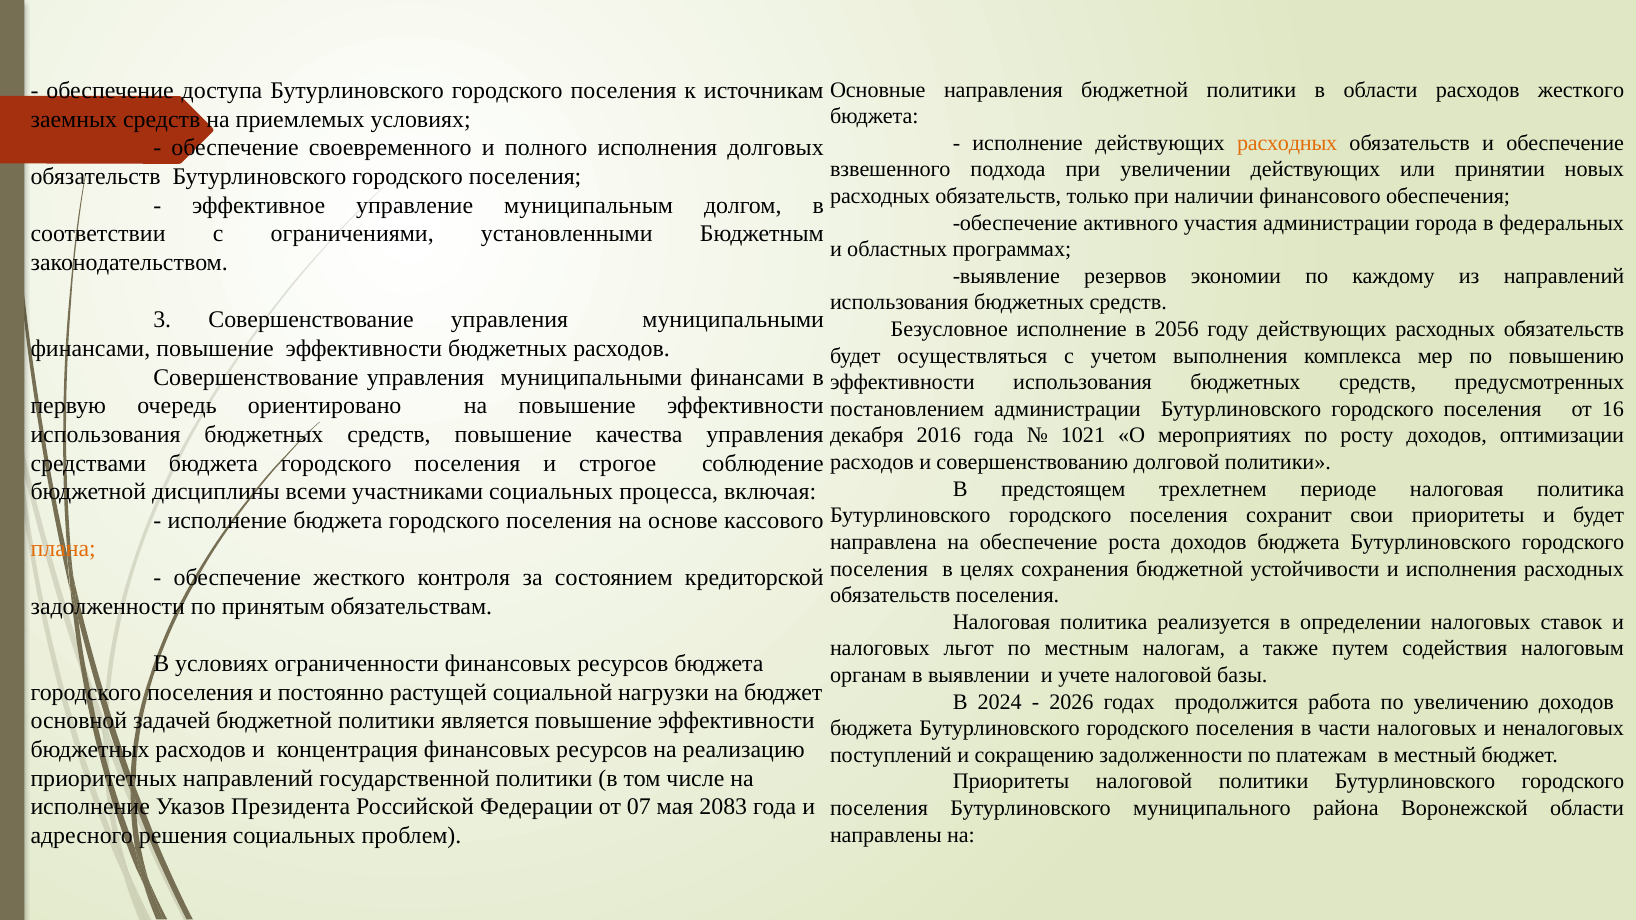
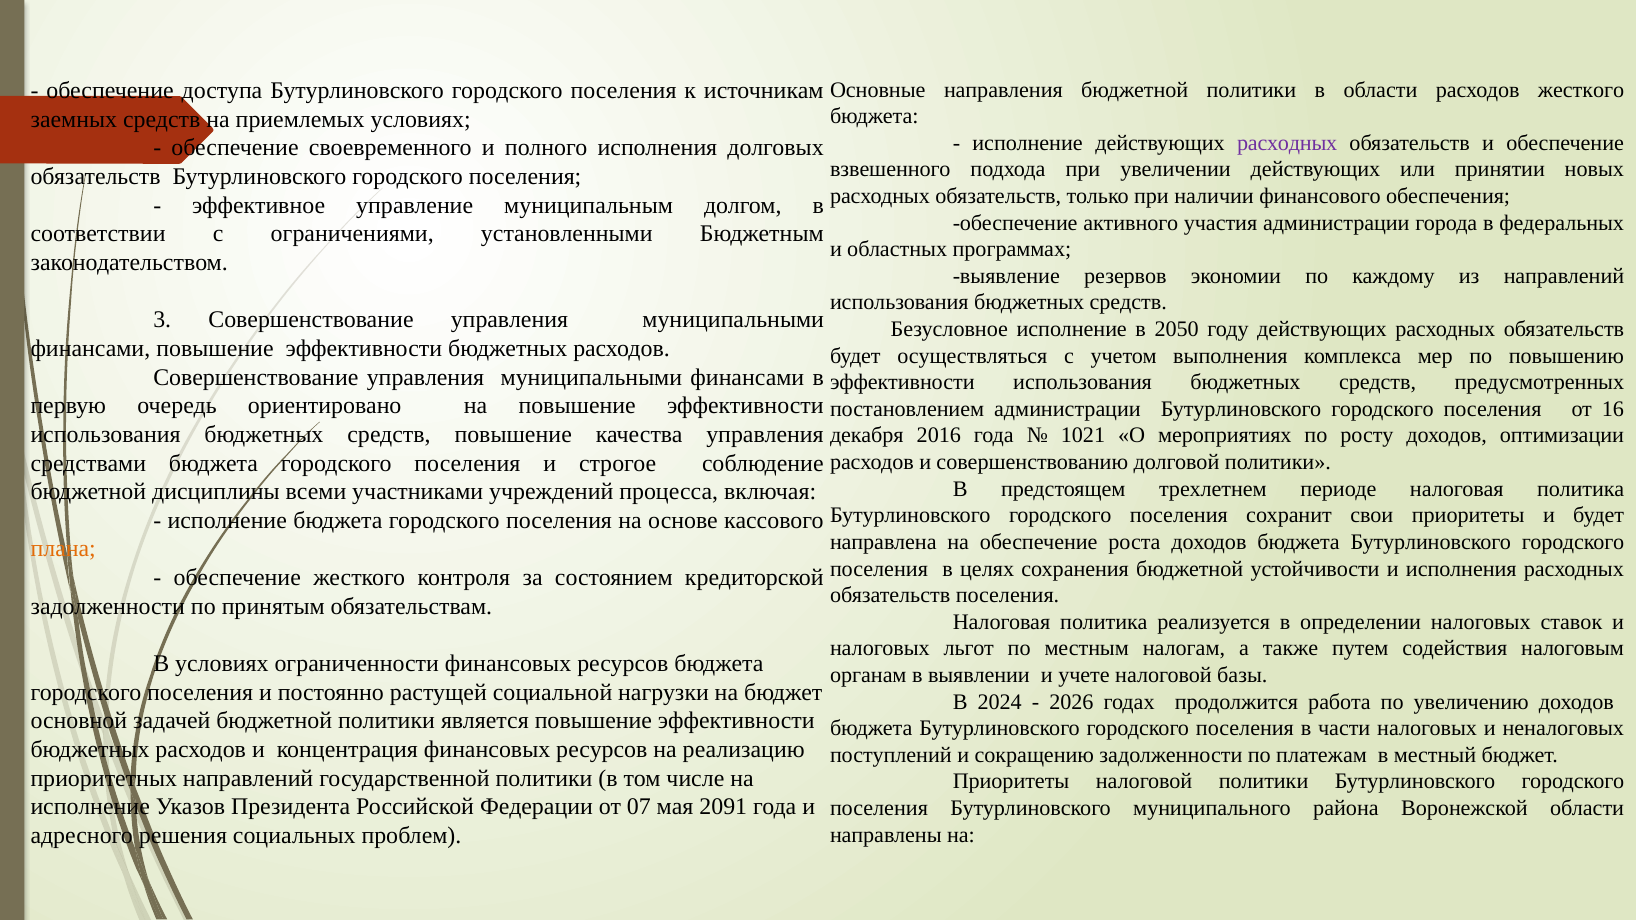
расходных at (1287, 143) colour: orange -> purple
2056: 2056 -> 2050
участниками социальных: социальных -> учреждений
2083: 2083 -> 2091
